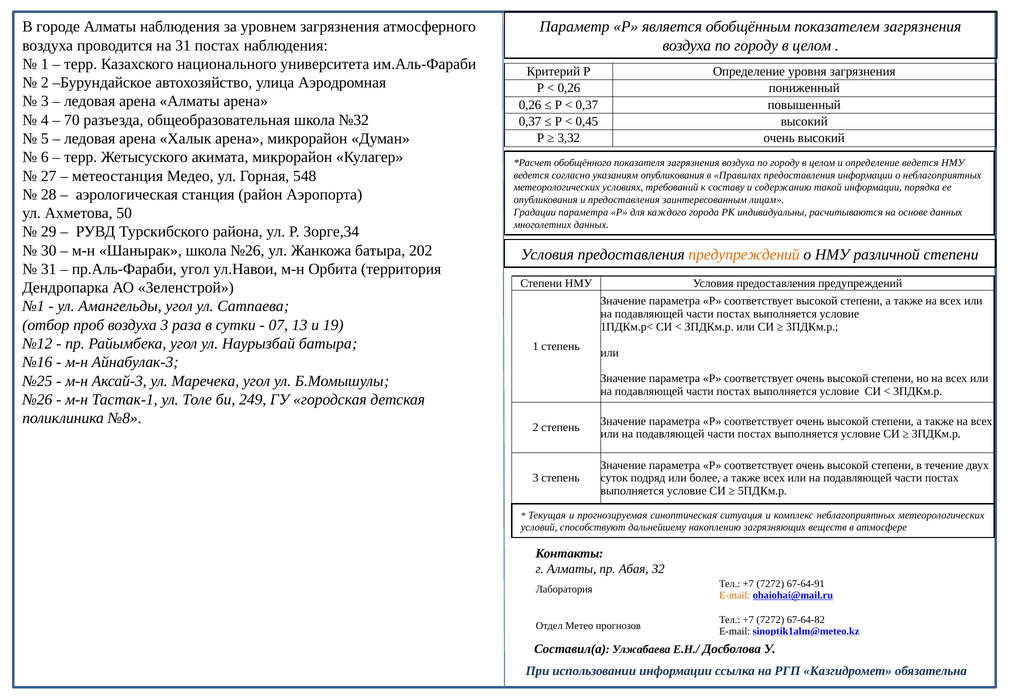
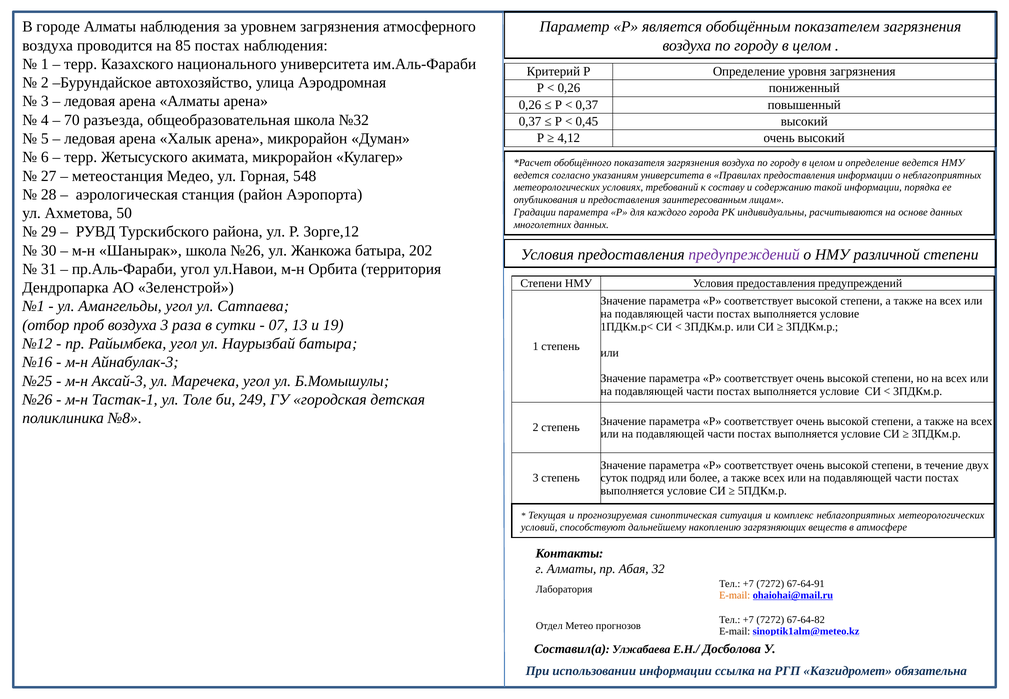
на 31: 31 -> 85
3,32: 3,32 -> 4,12
указаниям опубликования: опубликования -> университета
Зорге,34: Зорге,34 -> Зорге,12
предупреждений at (744, 254) colour: orange -> purple
